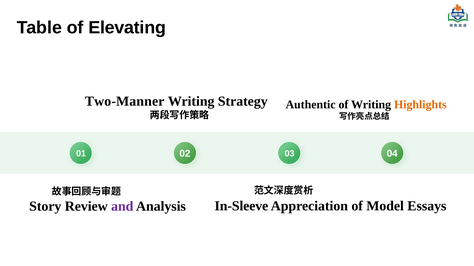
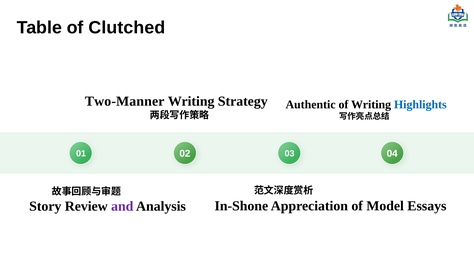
Elevating: Elevating -> Clutched
Highlights colour: orange -> blue
In-Sleeve: In-Sleeve -> In-Shone
